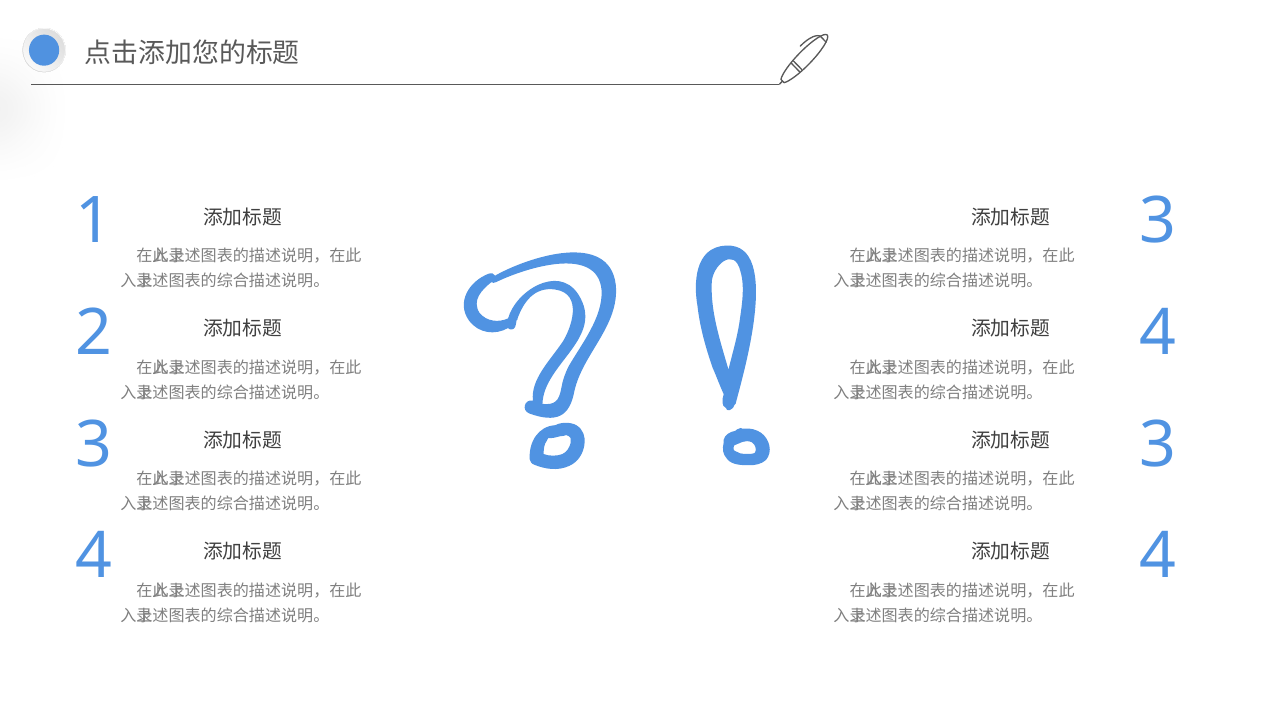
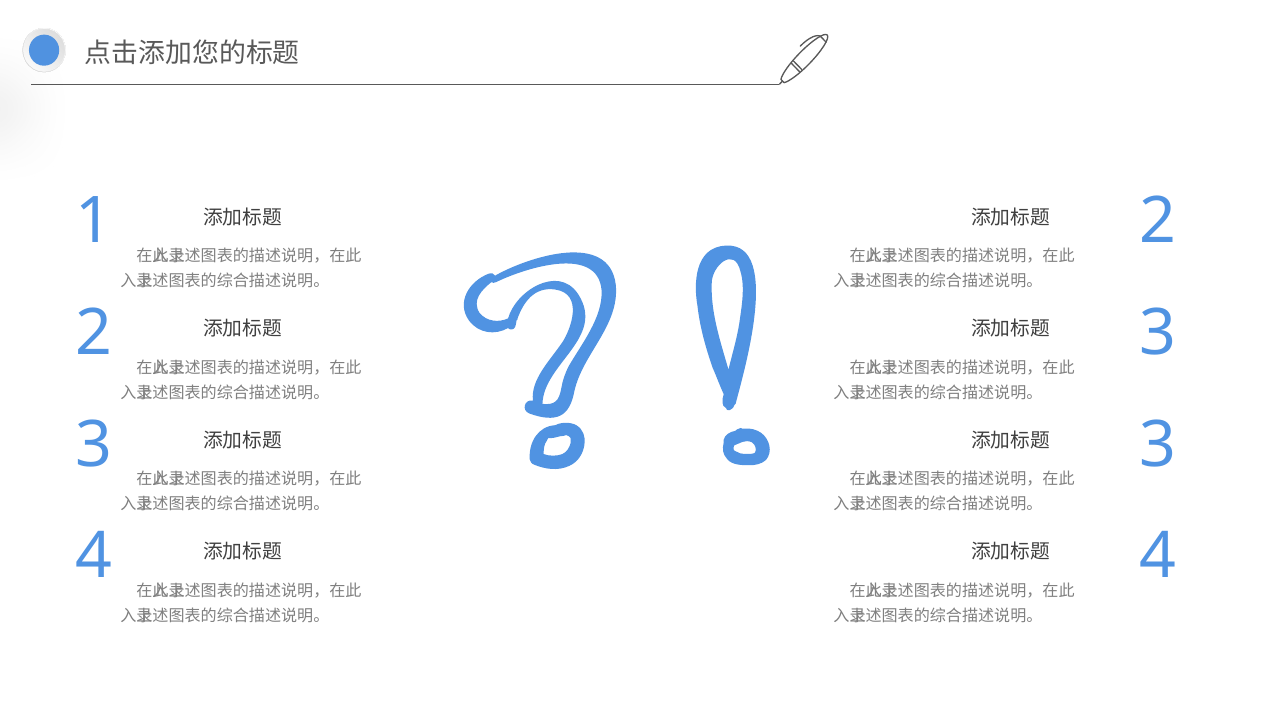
3 at (1158, 222): 3 -> 2
4 at (1158, 333): 4 -> 3
